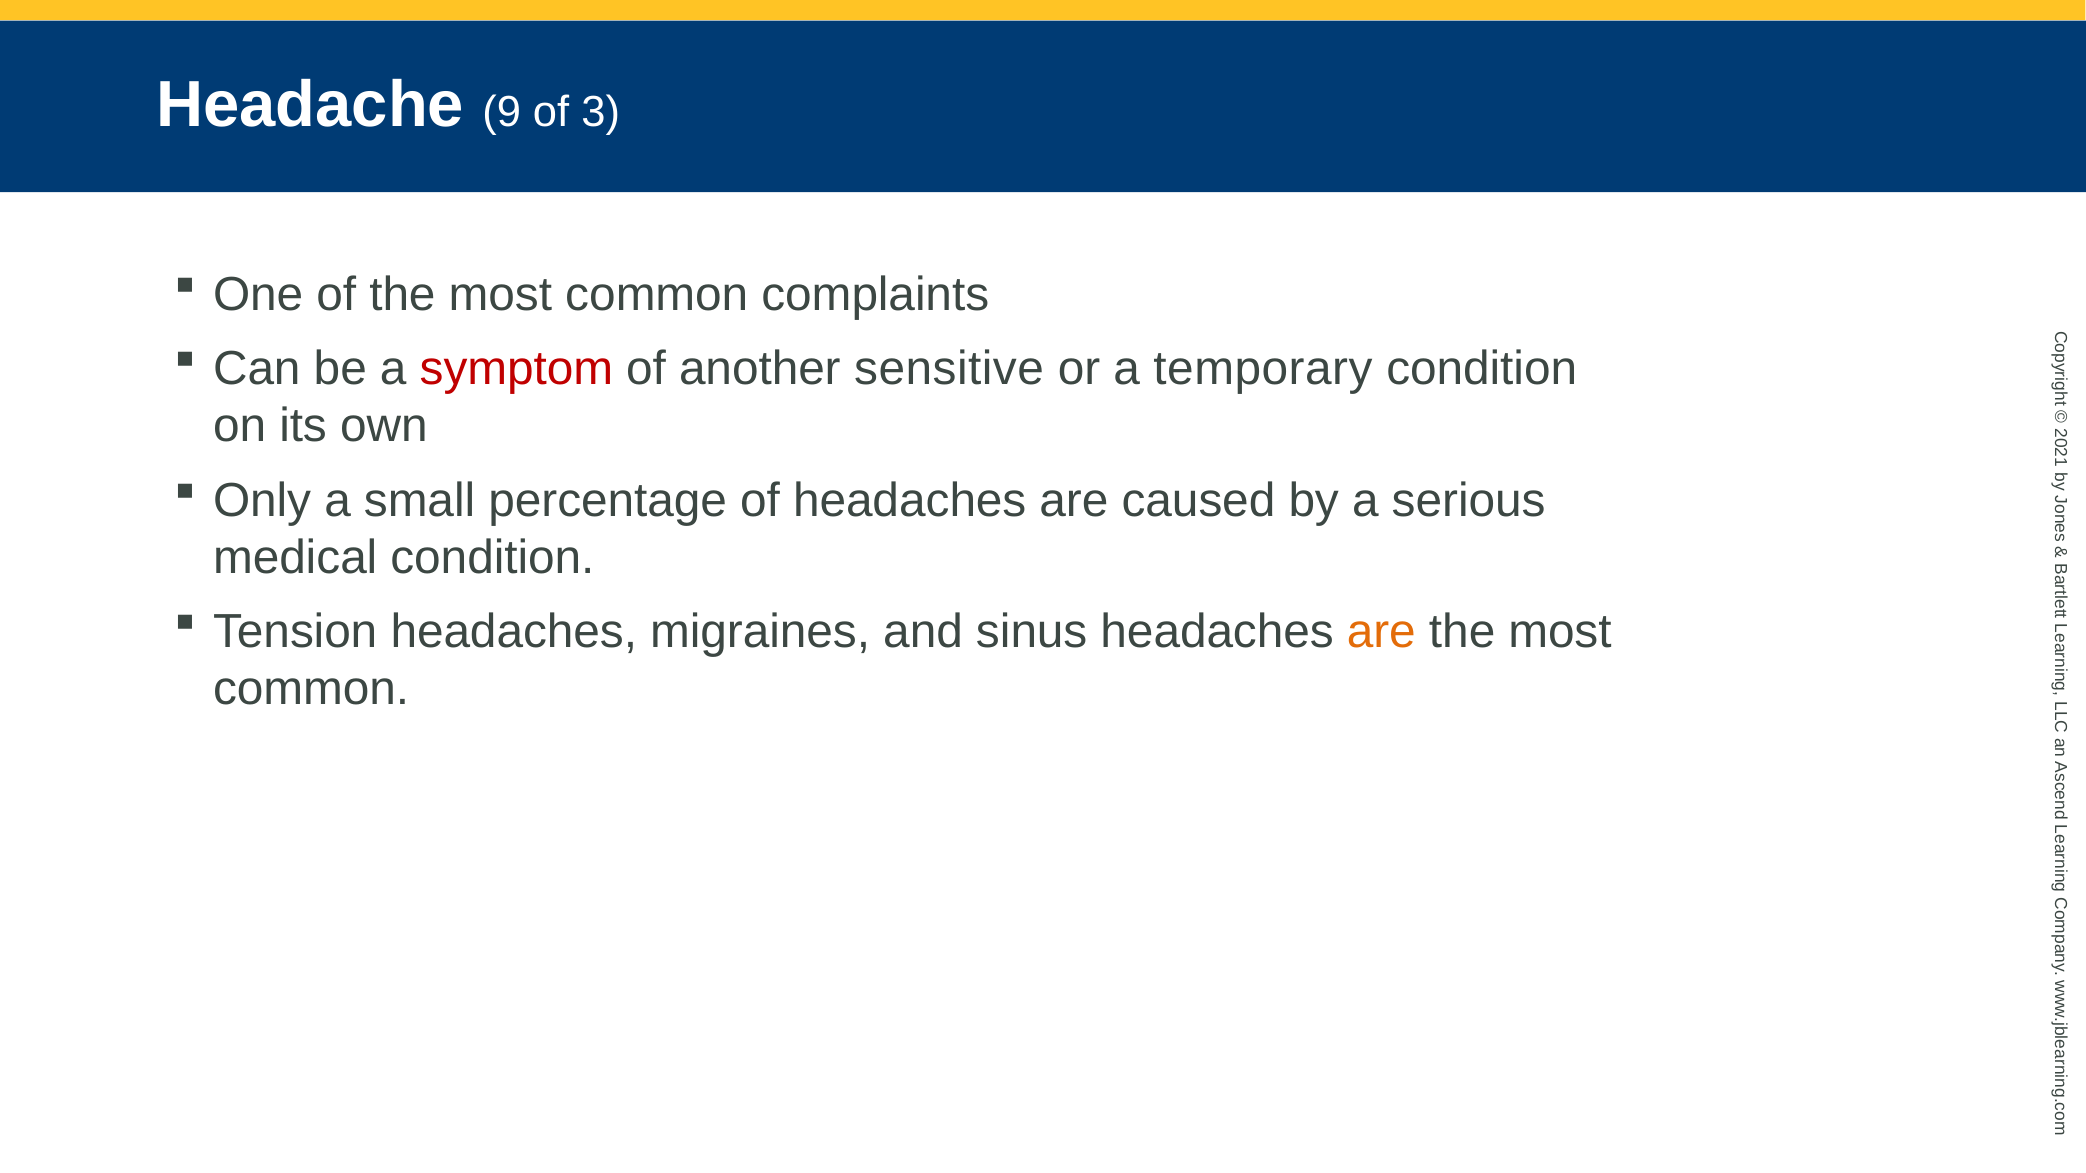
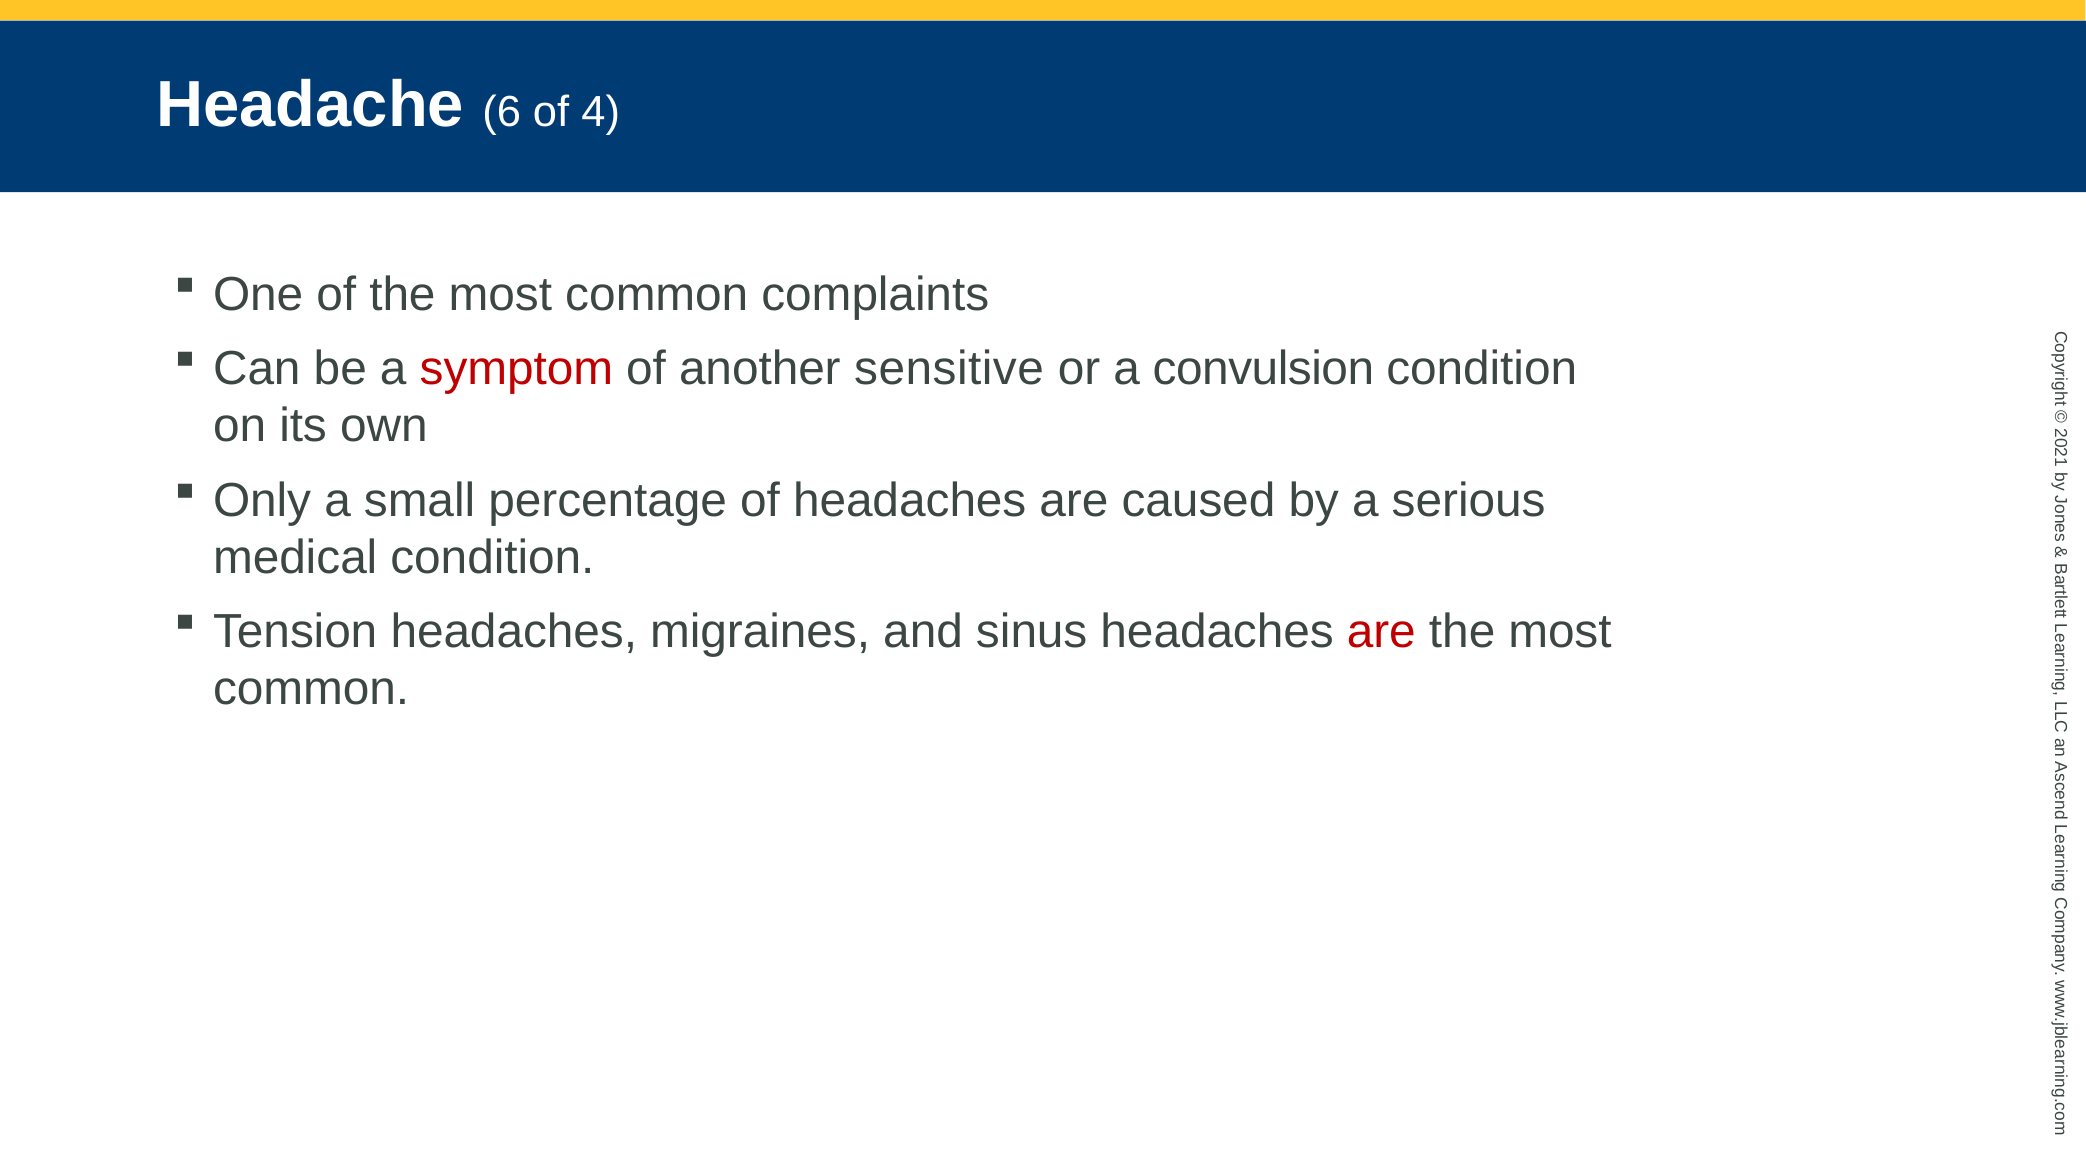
9: 9 -> 6
3: 3 -> 4
temporary: temporary -> convulsion
are at (1381, 632) colour: orange -> red
